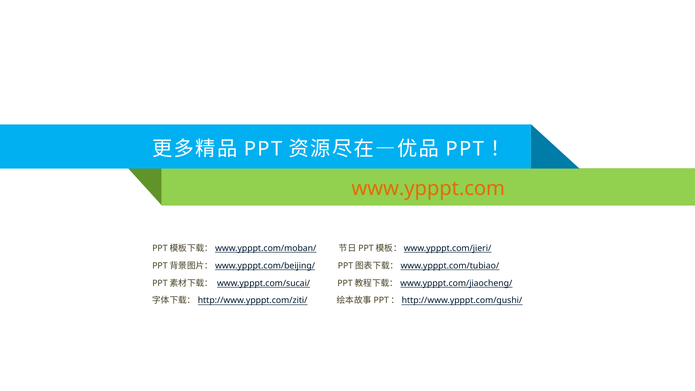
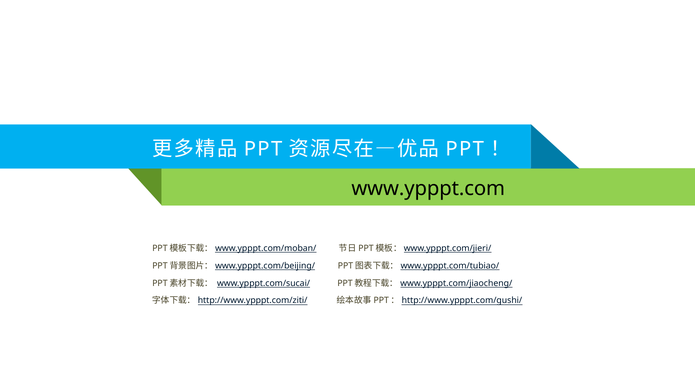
www.ypppt.com colour: orange -> black
